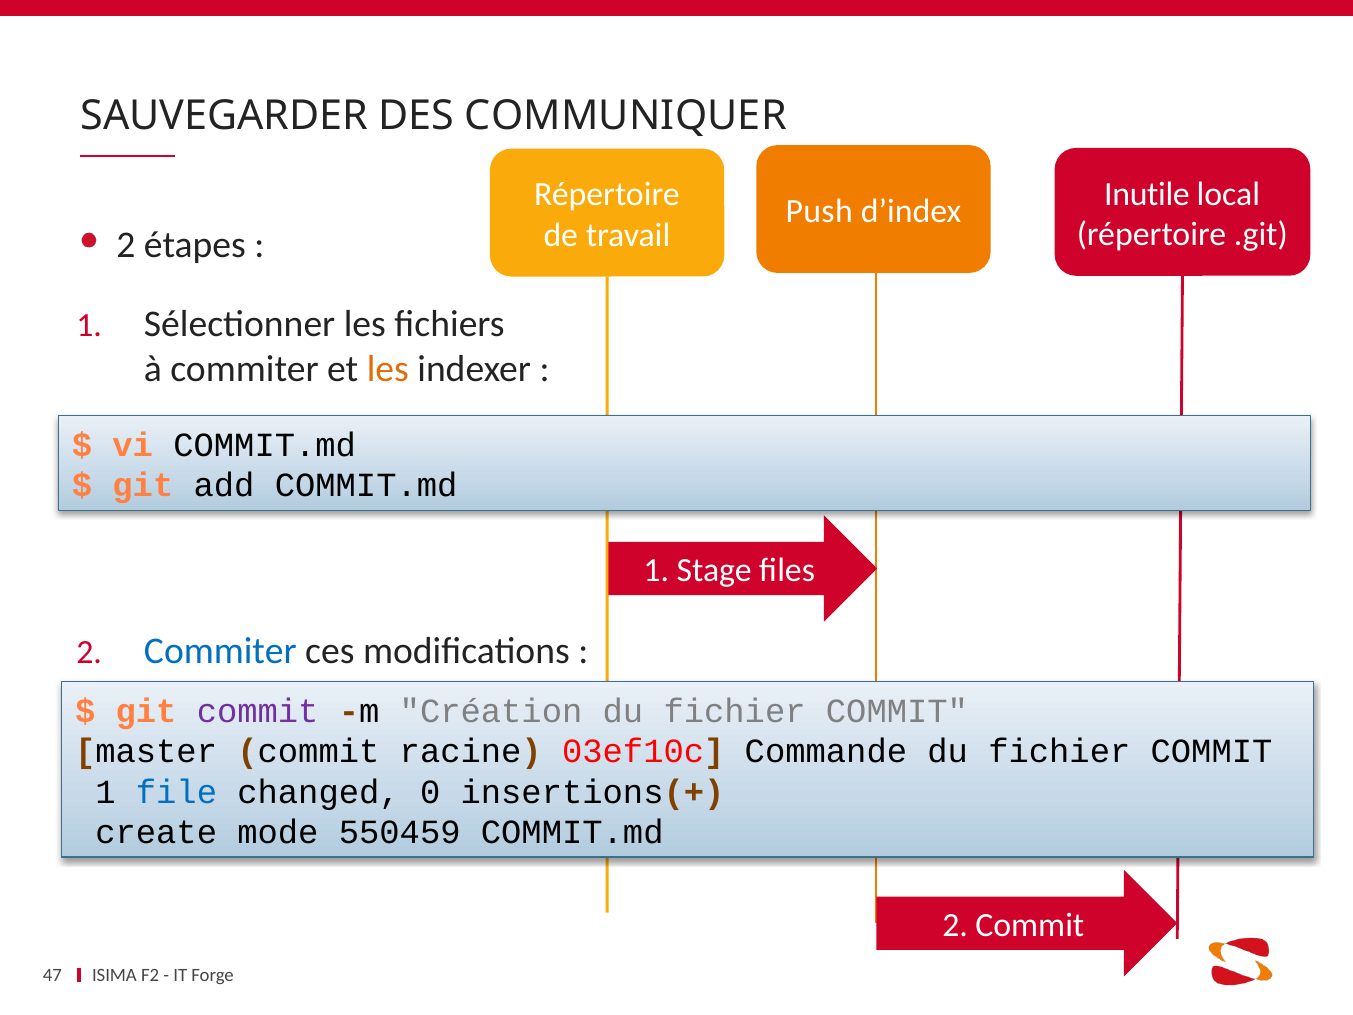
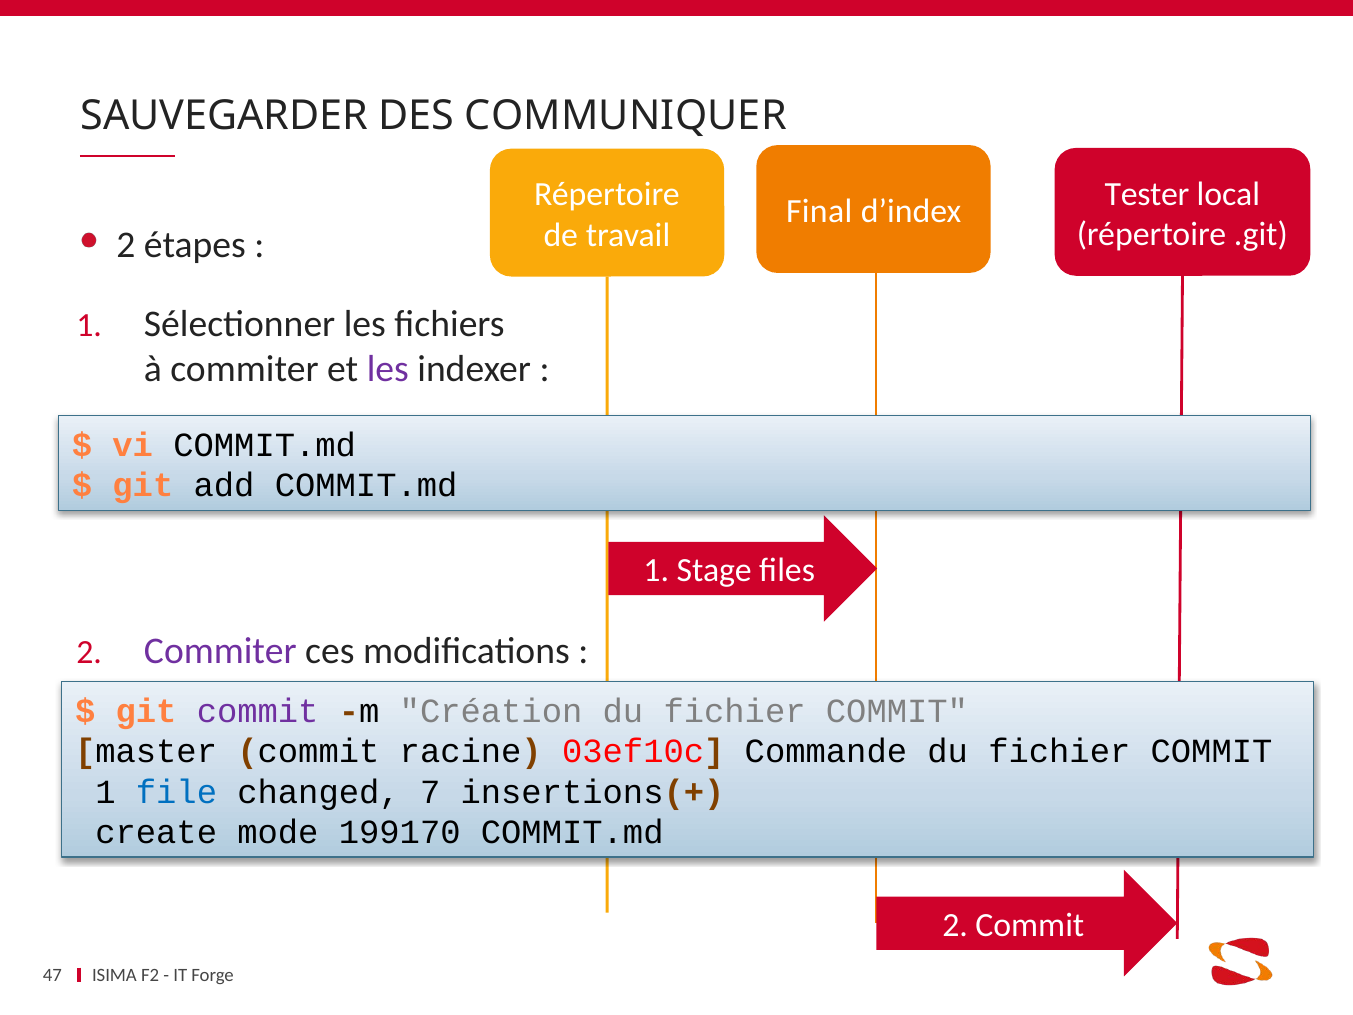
Inutile: Inutile -> Tester
Push: Push -> Final
les at (388, 369) colour: orange -> purple
Commiter at (220, 651) colour: blue -> purple
0: 0 -> 7
550459: 550459 -> 199170
